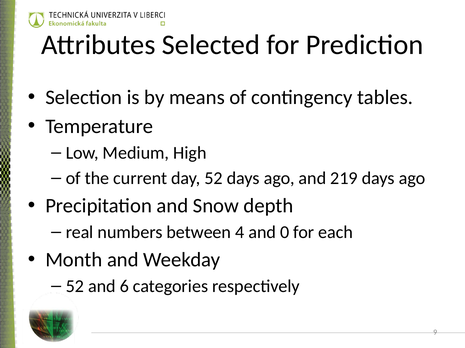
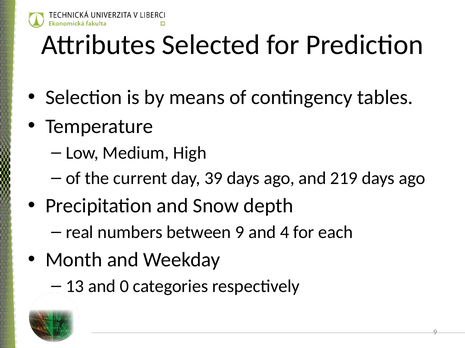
day 52: 52 -> 39
between 4: 4 -> 9
0: 0 -> 4
52 at (75, 287): 52 -> 13
6: 6 -> 0
